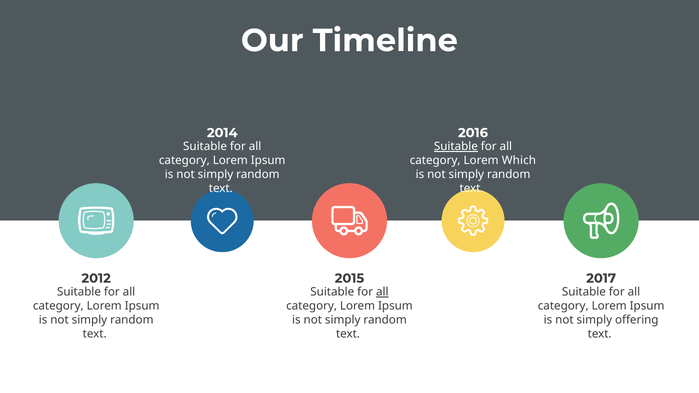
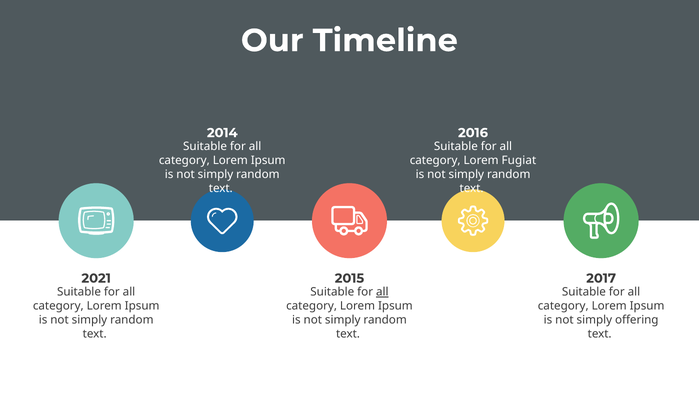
Suitable at (456, 147) underline: present -> none
Which: Which -> Fugiat
2012: 2012 -> 2021
